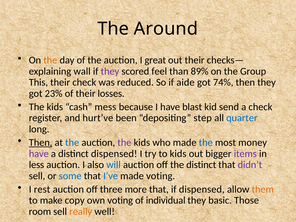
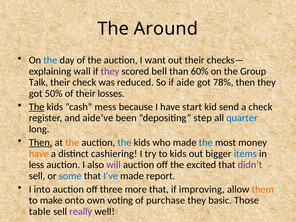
the at (50, 60) colour: orange -> blue
great: great -> want
feel: feel -> bell
89%: 89% -> 60%
This: This -> Talk
74%: 74% -> 78%
23%: 23% -> 50%
The at (37, 107) underline: none -> present
blast: blast -> start
hurt’ve: hurt’ve -> aide’ve
the at (72, 143) colour: blue -> orange
the at (124, 143) colour: purple -> blue
have at (39, 154) colour: purple -> orange
distinct dispensed: dispensed -> cashiering
items colour: purple -> blue
will colour: blue -> purple
the distinct: distinct -> excited
made voting: voting -> report
rest: rest -> into
if dispensed: dispensed -> improving
copy: copy -> onto
individual: individual -> purchase
room: room -> table
really colour: orange -> purple
